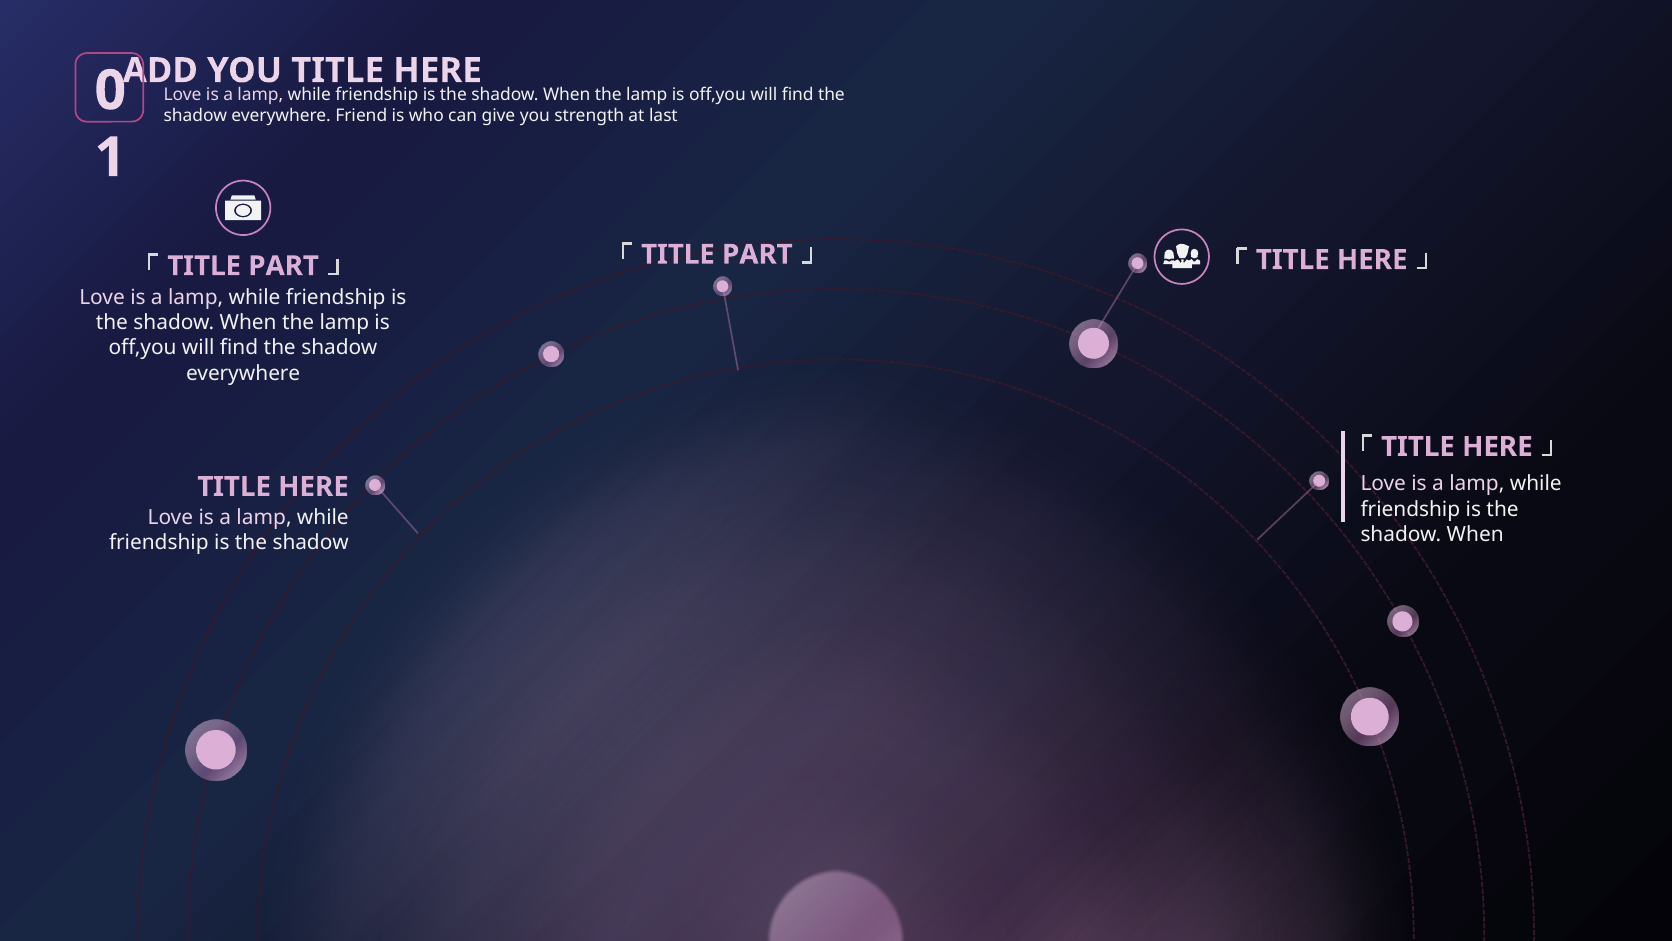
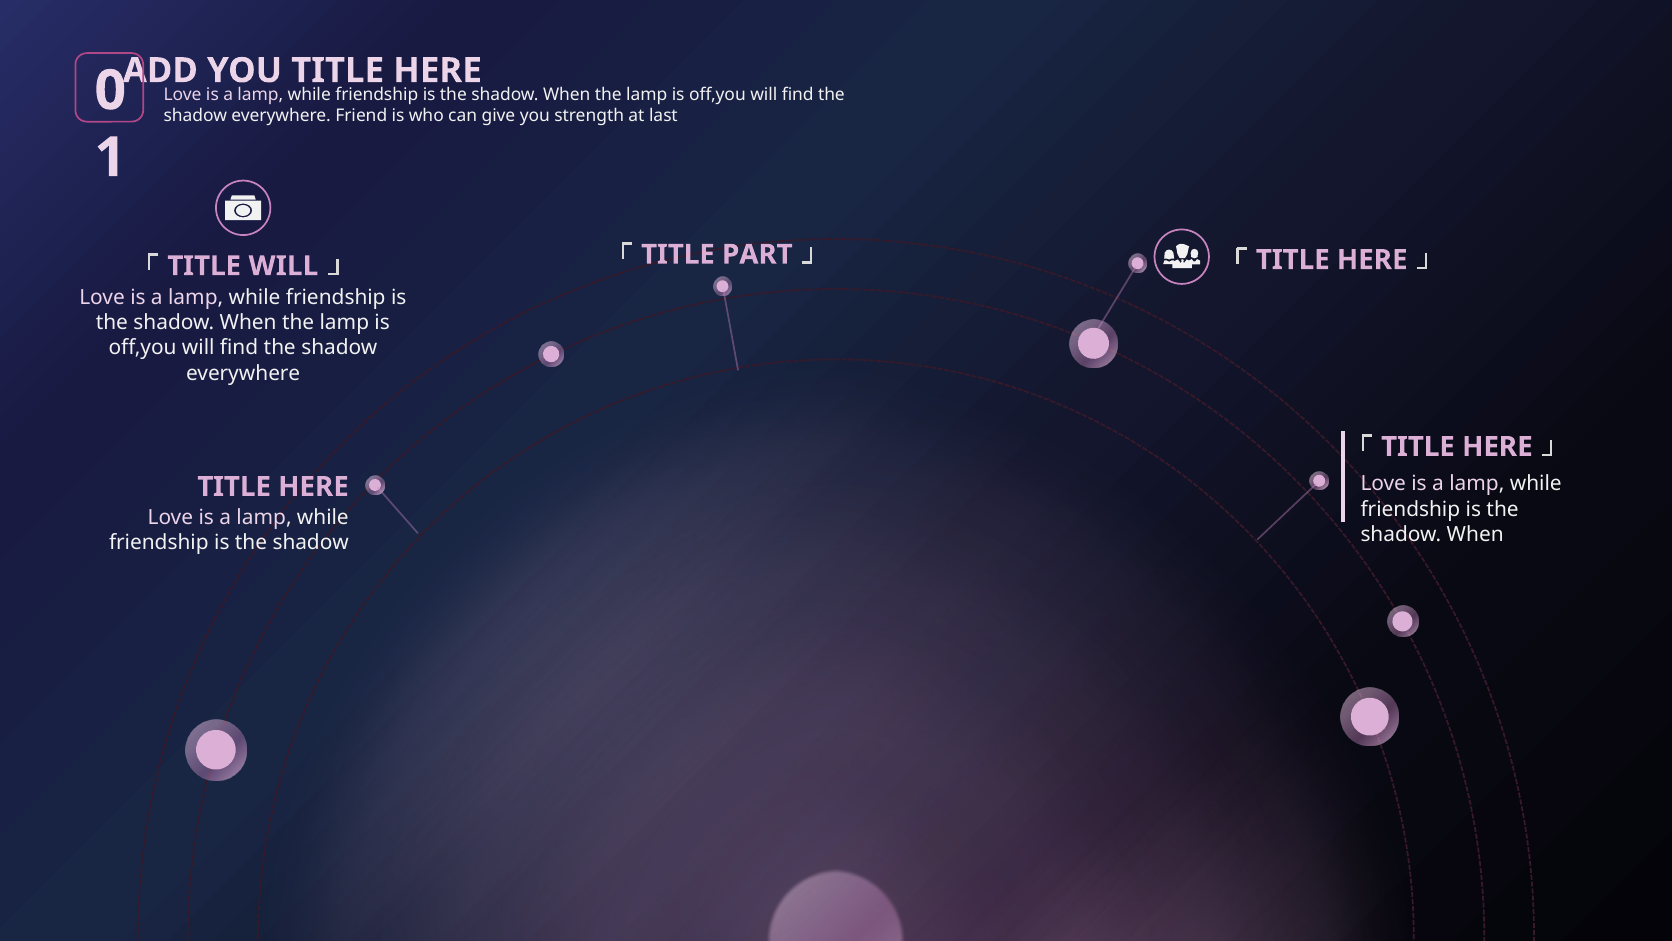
PART at (284, 266): PART -> WILL
